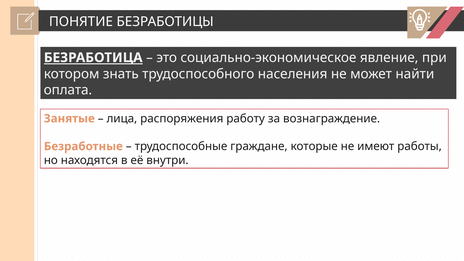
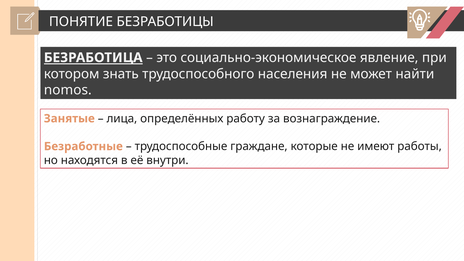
оплата: оплата -> nomos
распоряжения: распоряжения -> определённых
